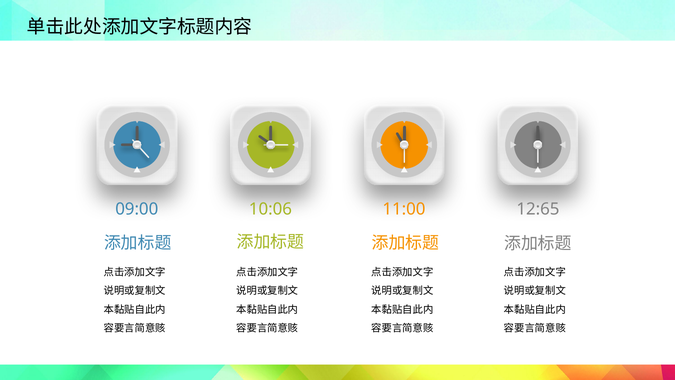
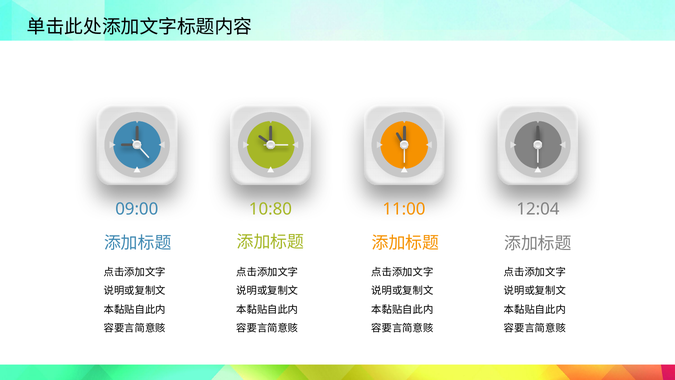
10:06: 10:06 -> 10:80
12:65: 12:65 -> 12:04
